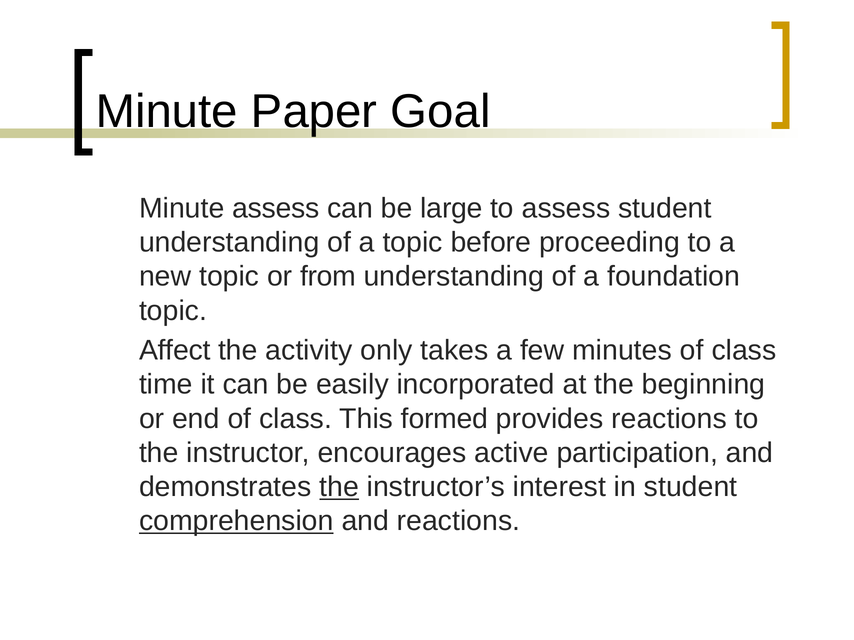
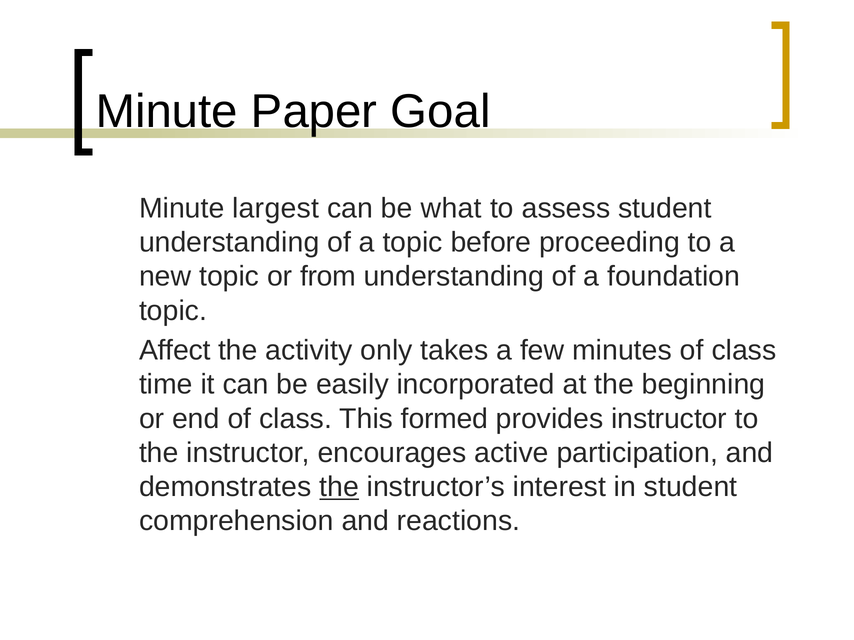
Minute assess: assess -> largest
large: large -> what
provides reactions: reactions -> instructor
comprehension underline: present -> none
